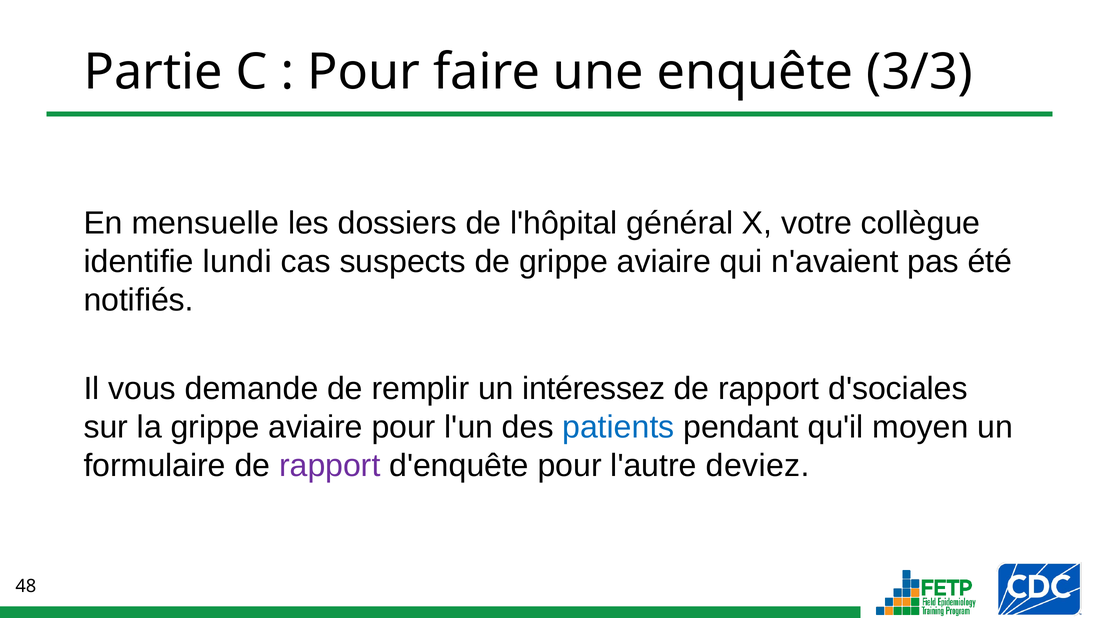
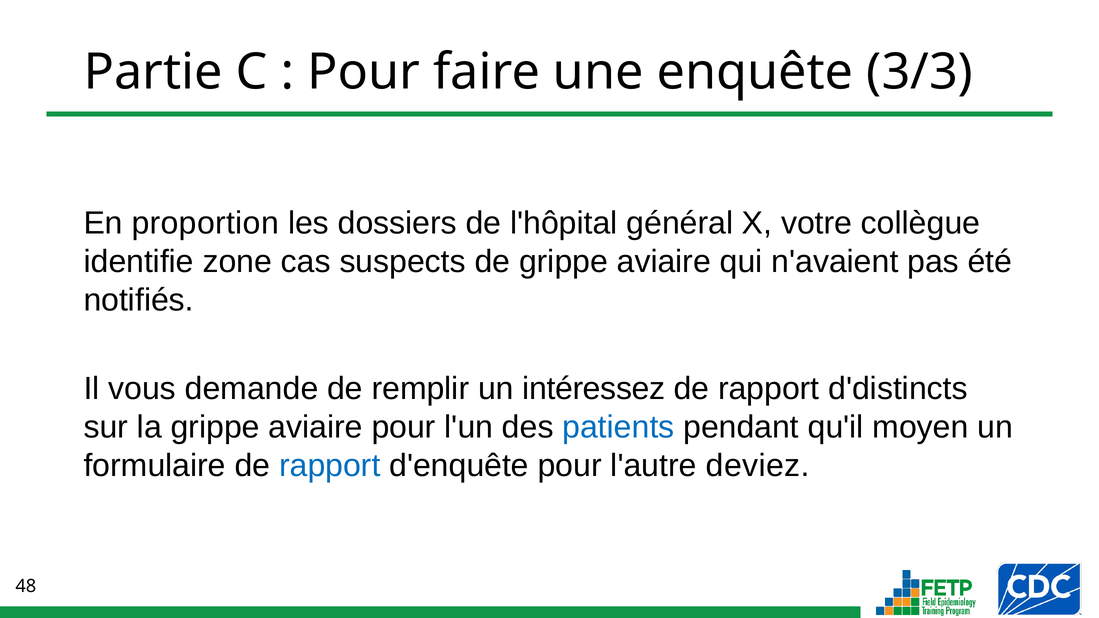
mensuelle: mensuelle -> proportion
lundi: lundi -> zone
d'sociales: d'sociales -> d'distincts
rapport at (330, 466) colour: purple -> blue
